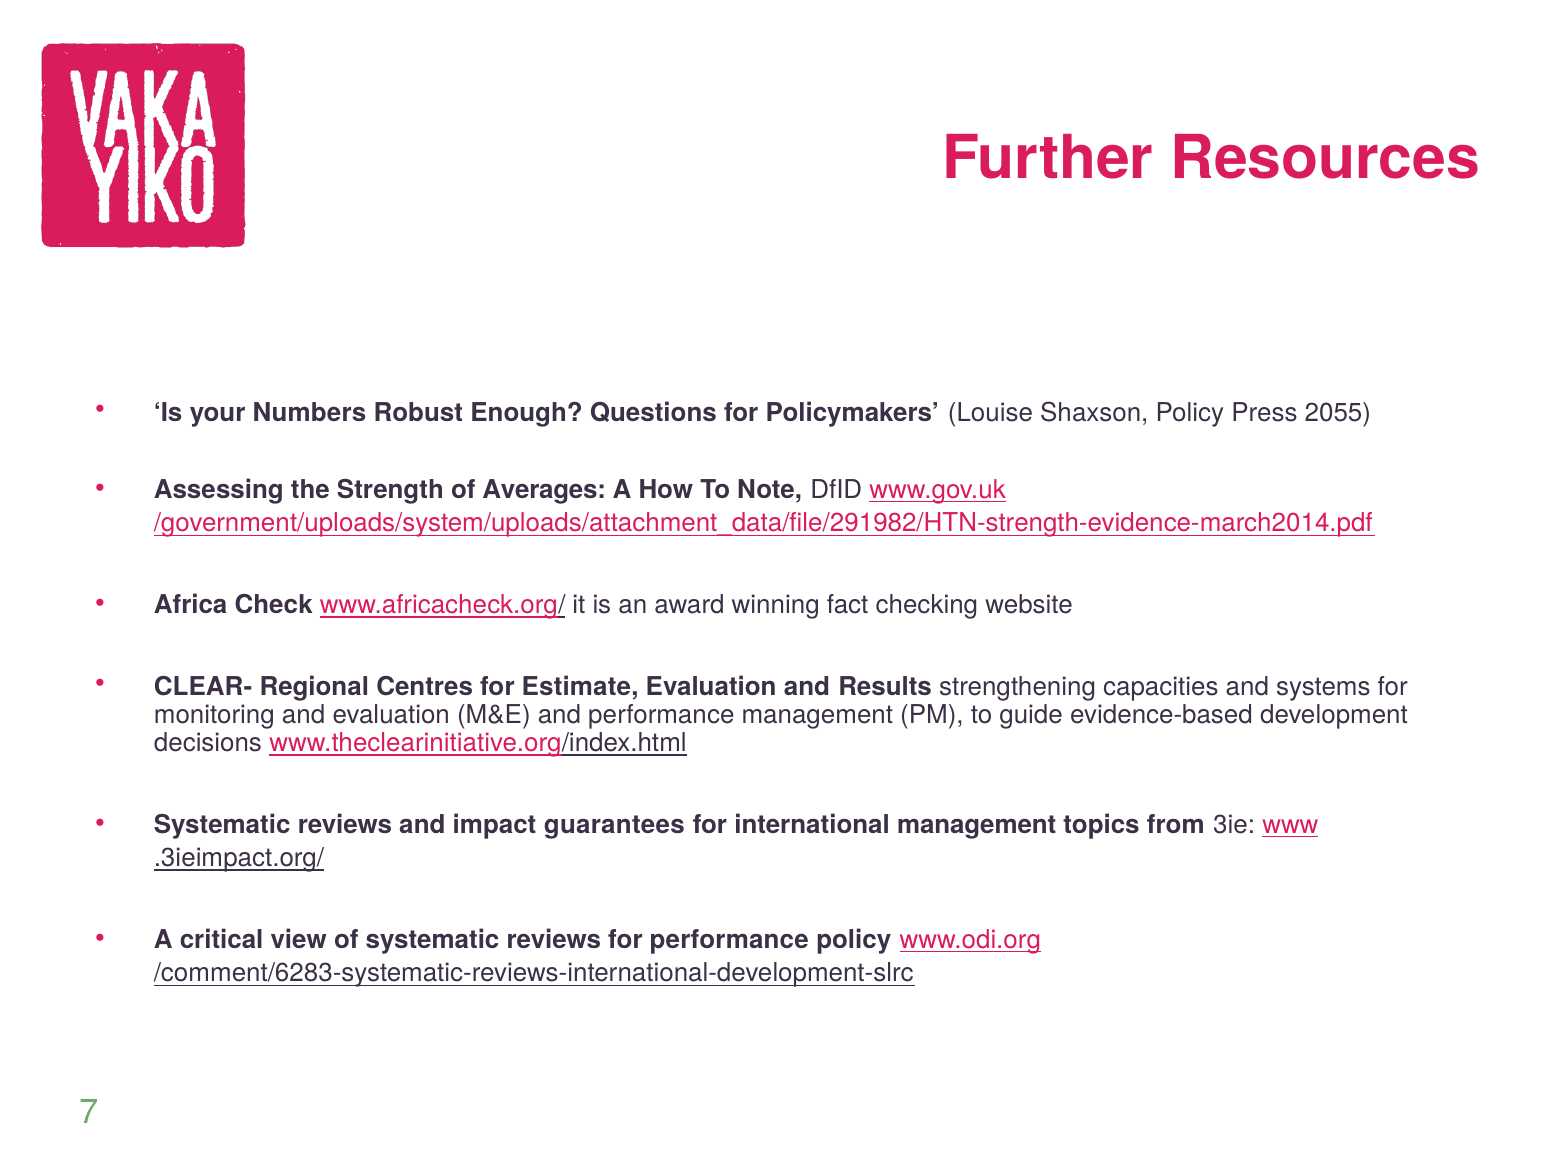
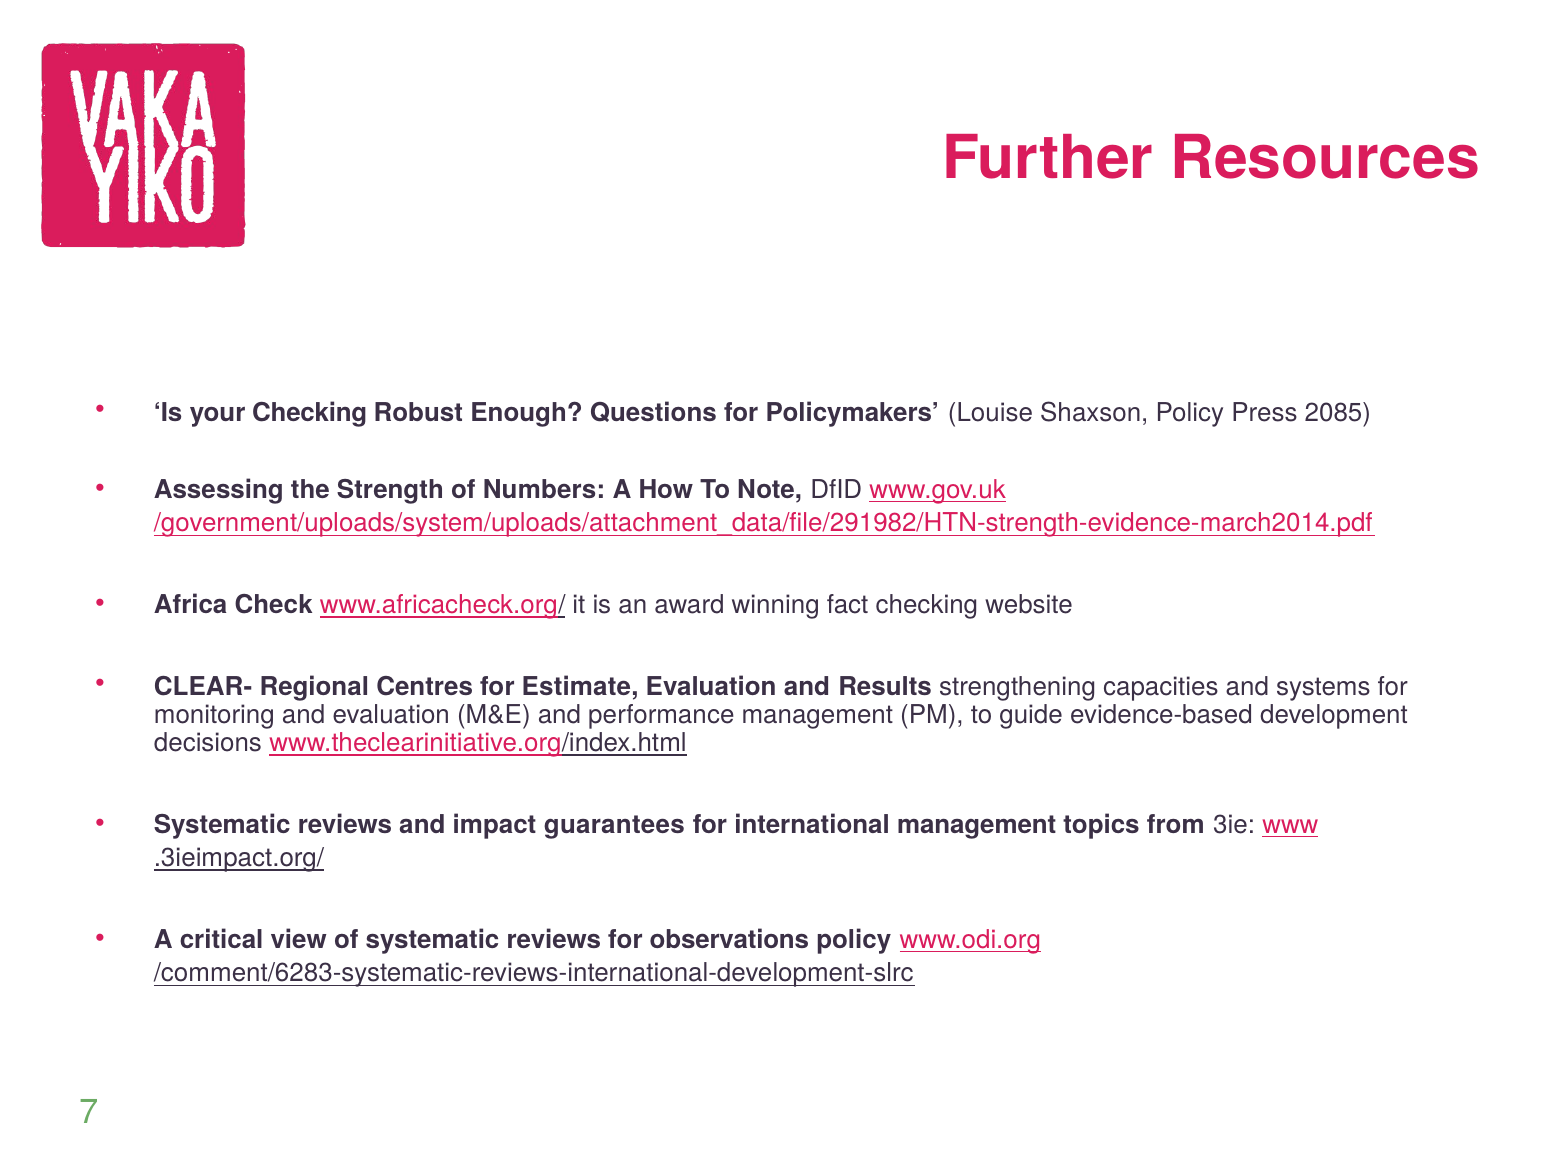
your Numbers: Numbers -> Checking
2055: 2055 -> 2085
Averages: Averages -> Numbers
for performance: performance -> observations
